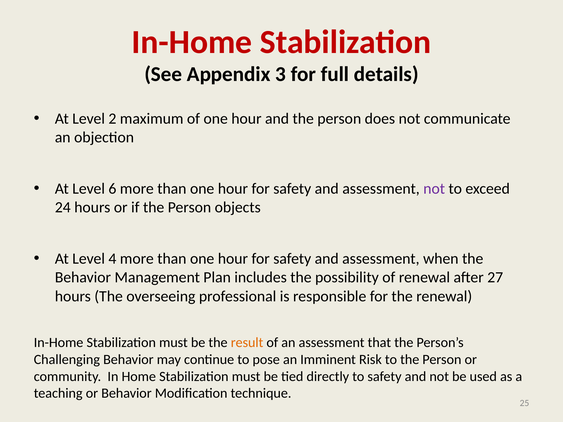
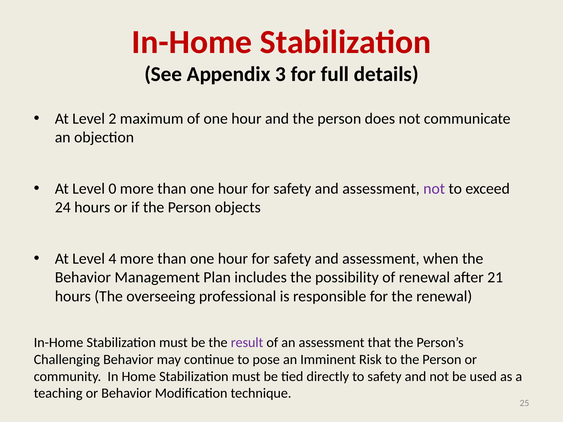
6: 6 -> 0
27: 27 -> 21
result colour: orange -> purple
